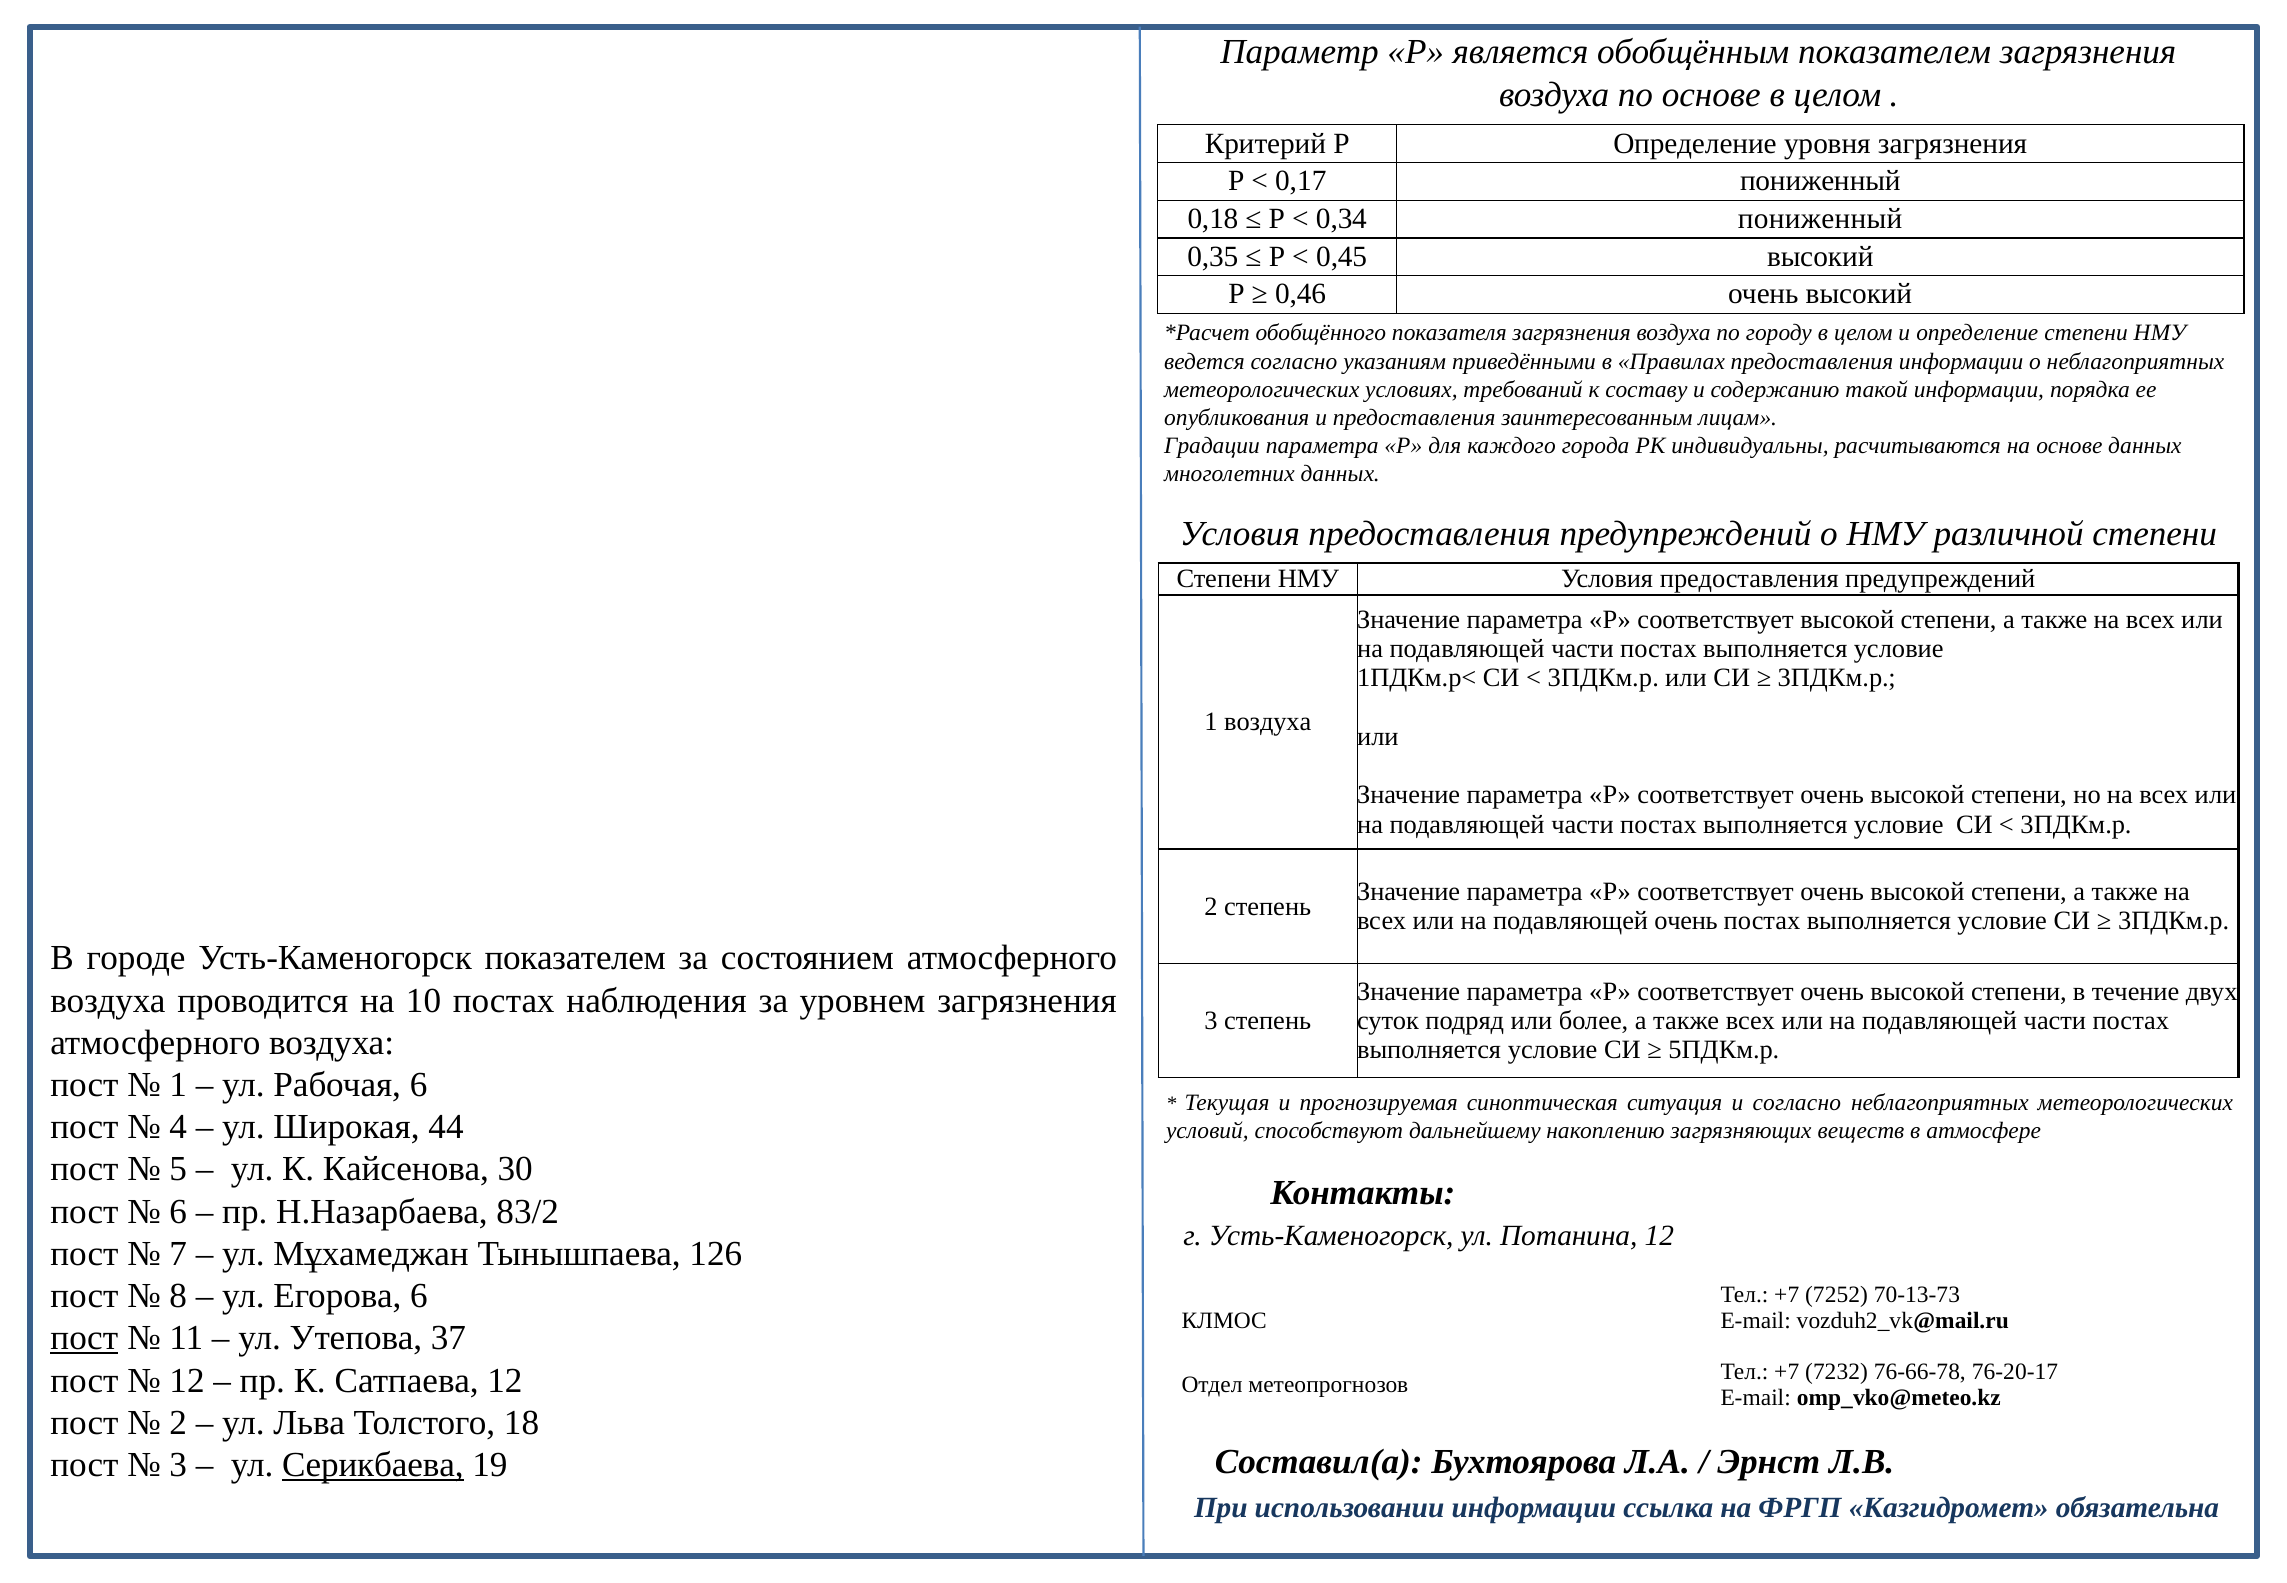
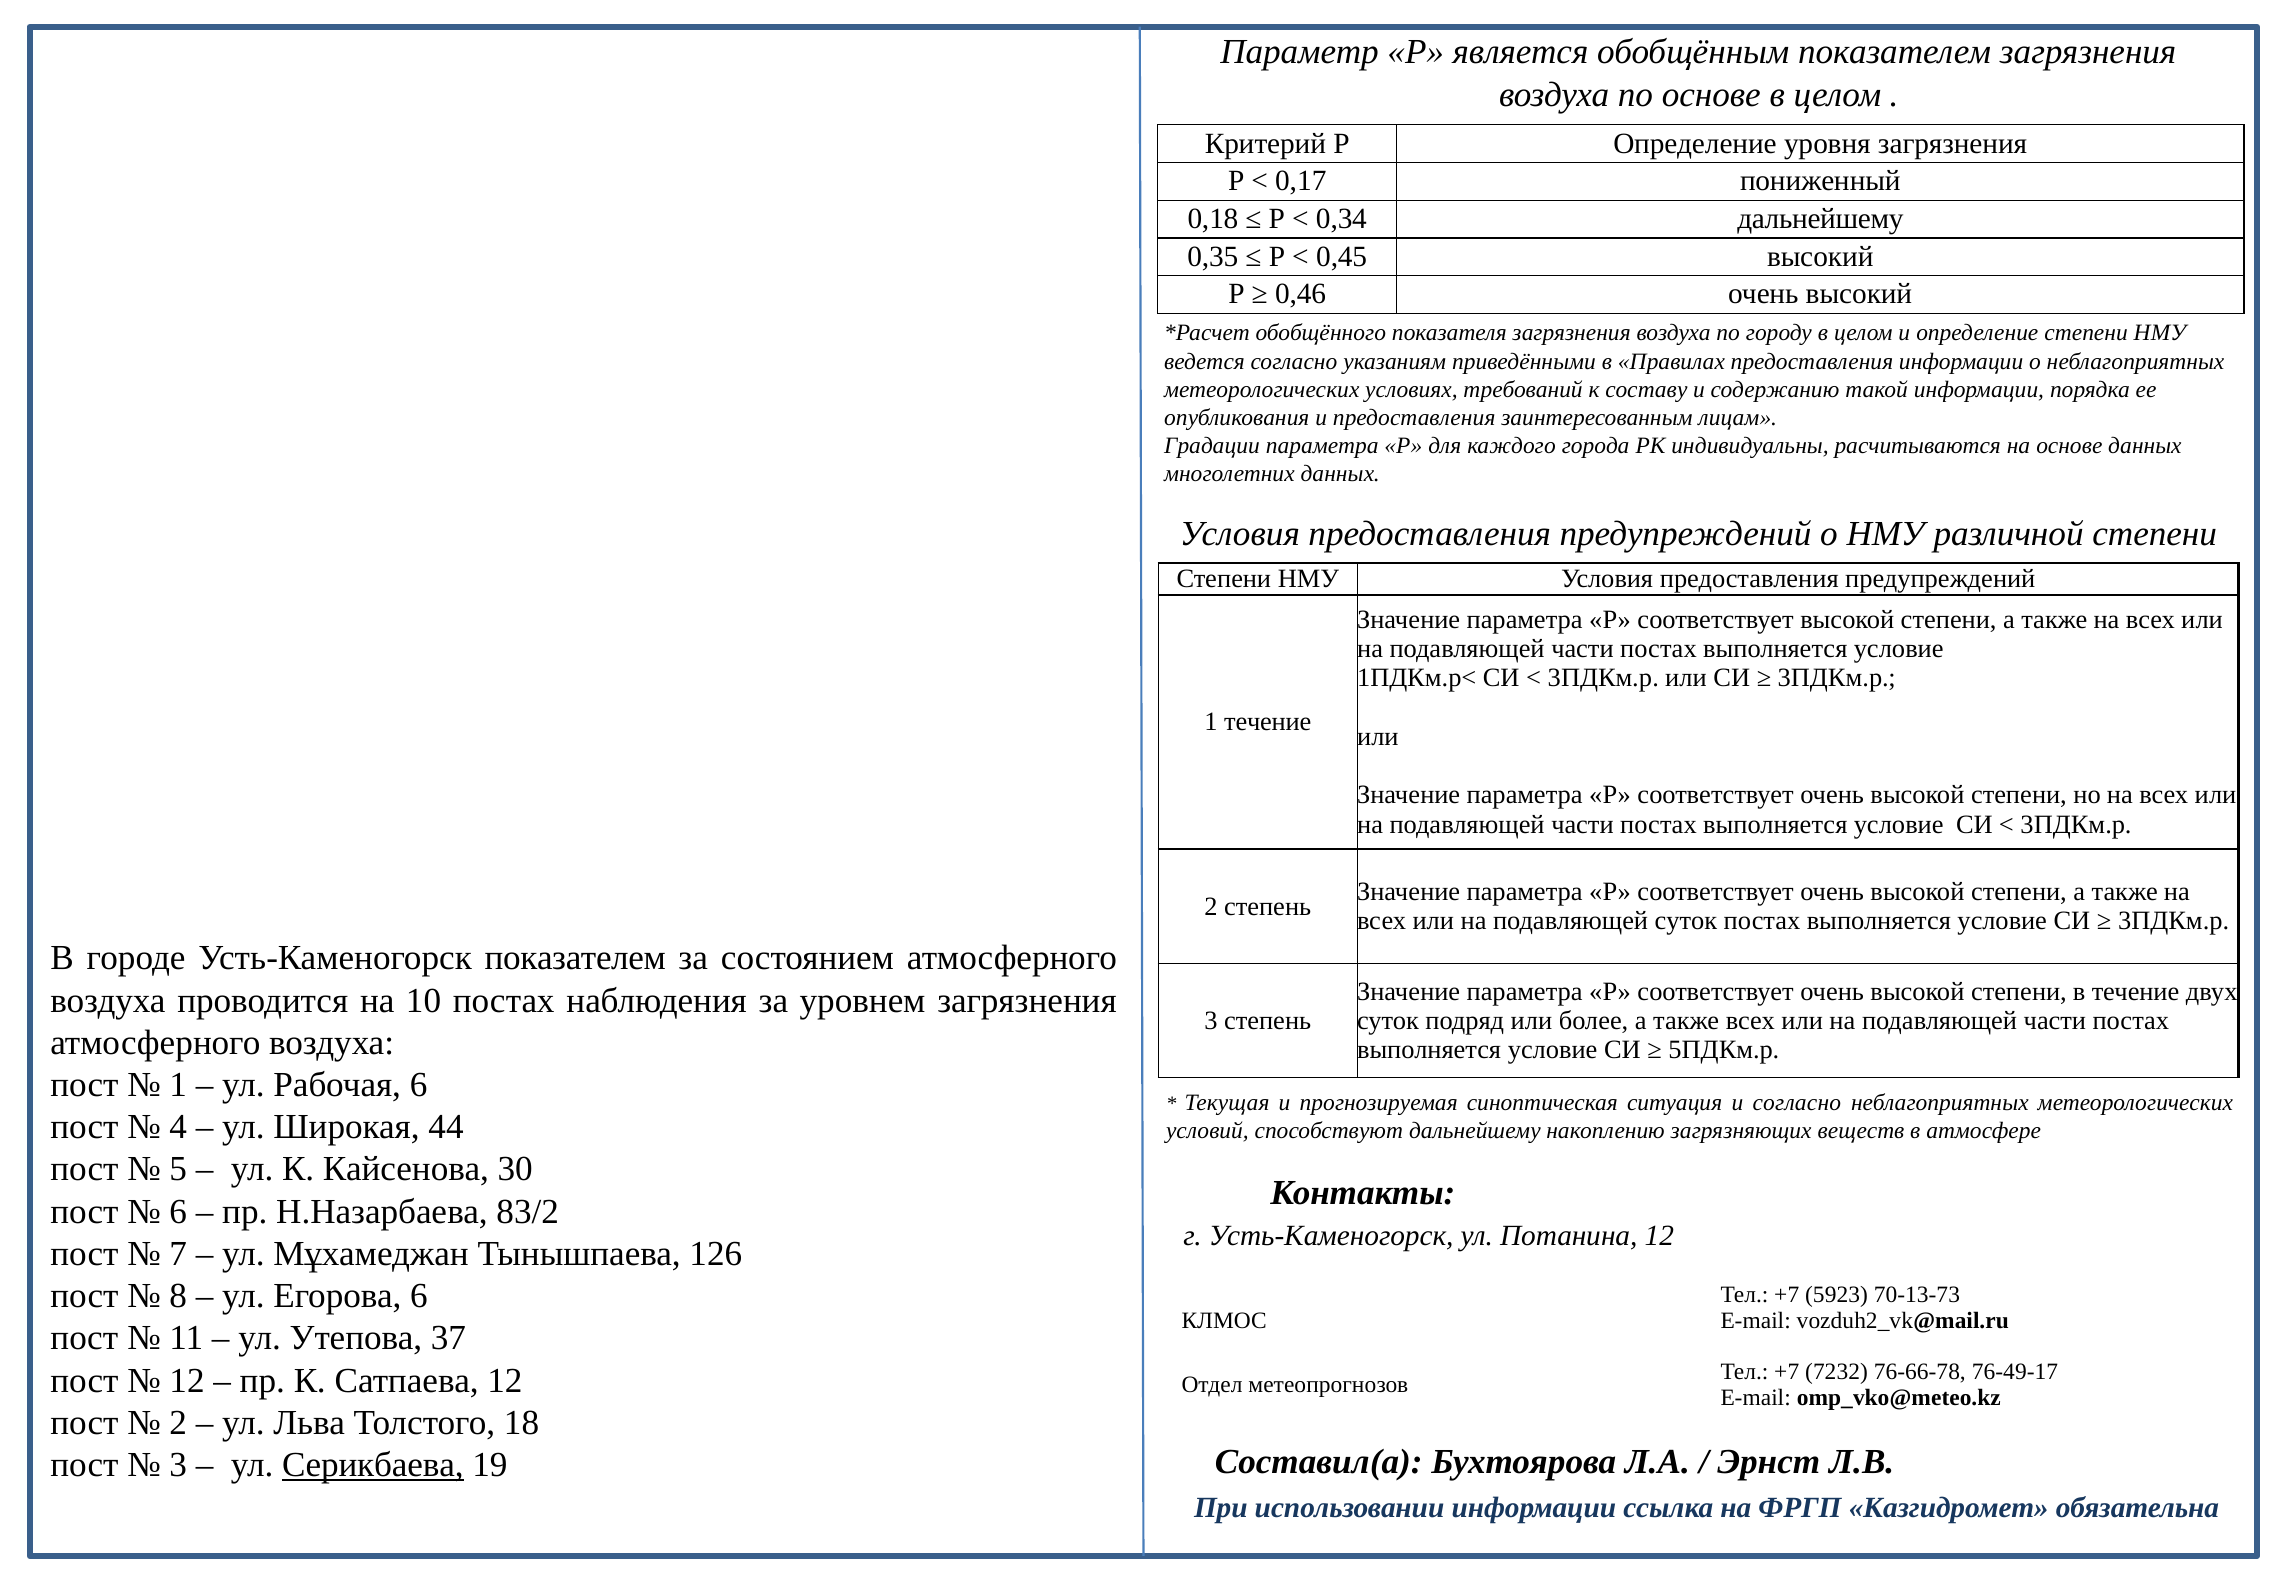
0,34 пониженный: пониженный -> дальнейшему
1 воздуха: воздуха -> течение
подавляющей очень: очень -> суток
7252: 7252 -> 5923
пост at (84, 1338) underline: present -> none
76-20-17: 76-20-17 -> 76-49-17
